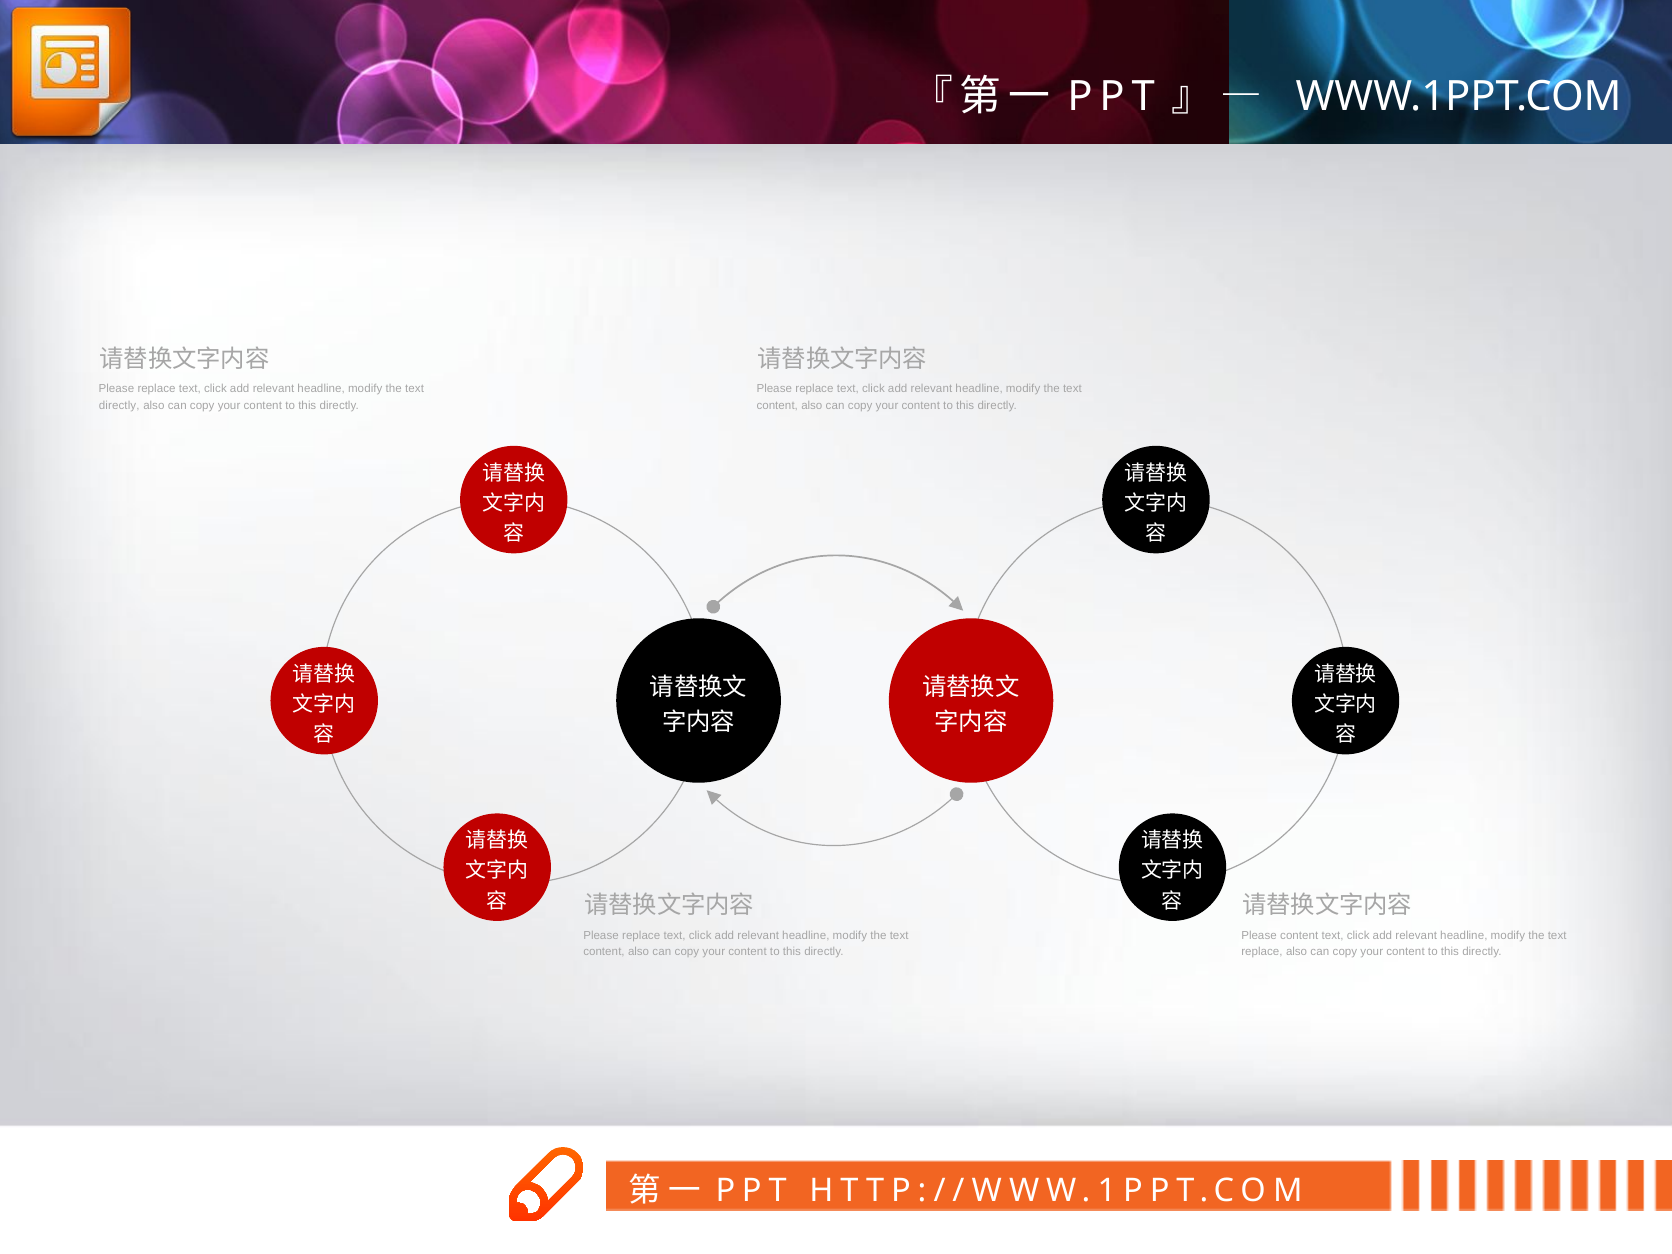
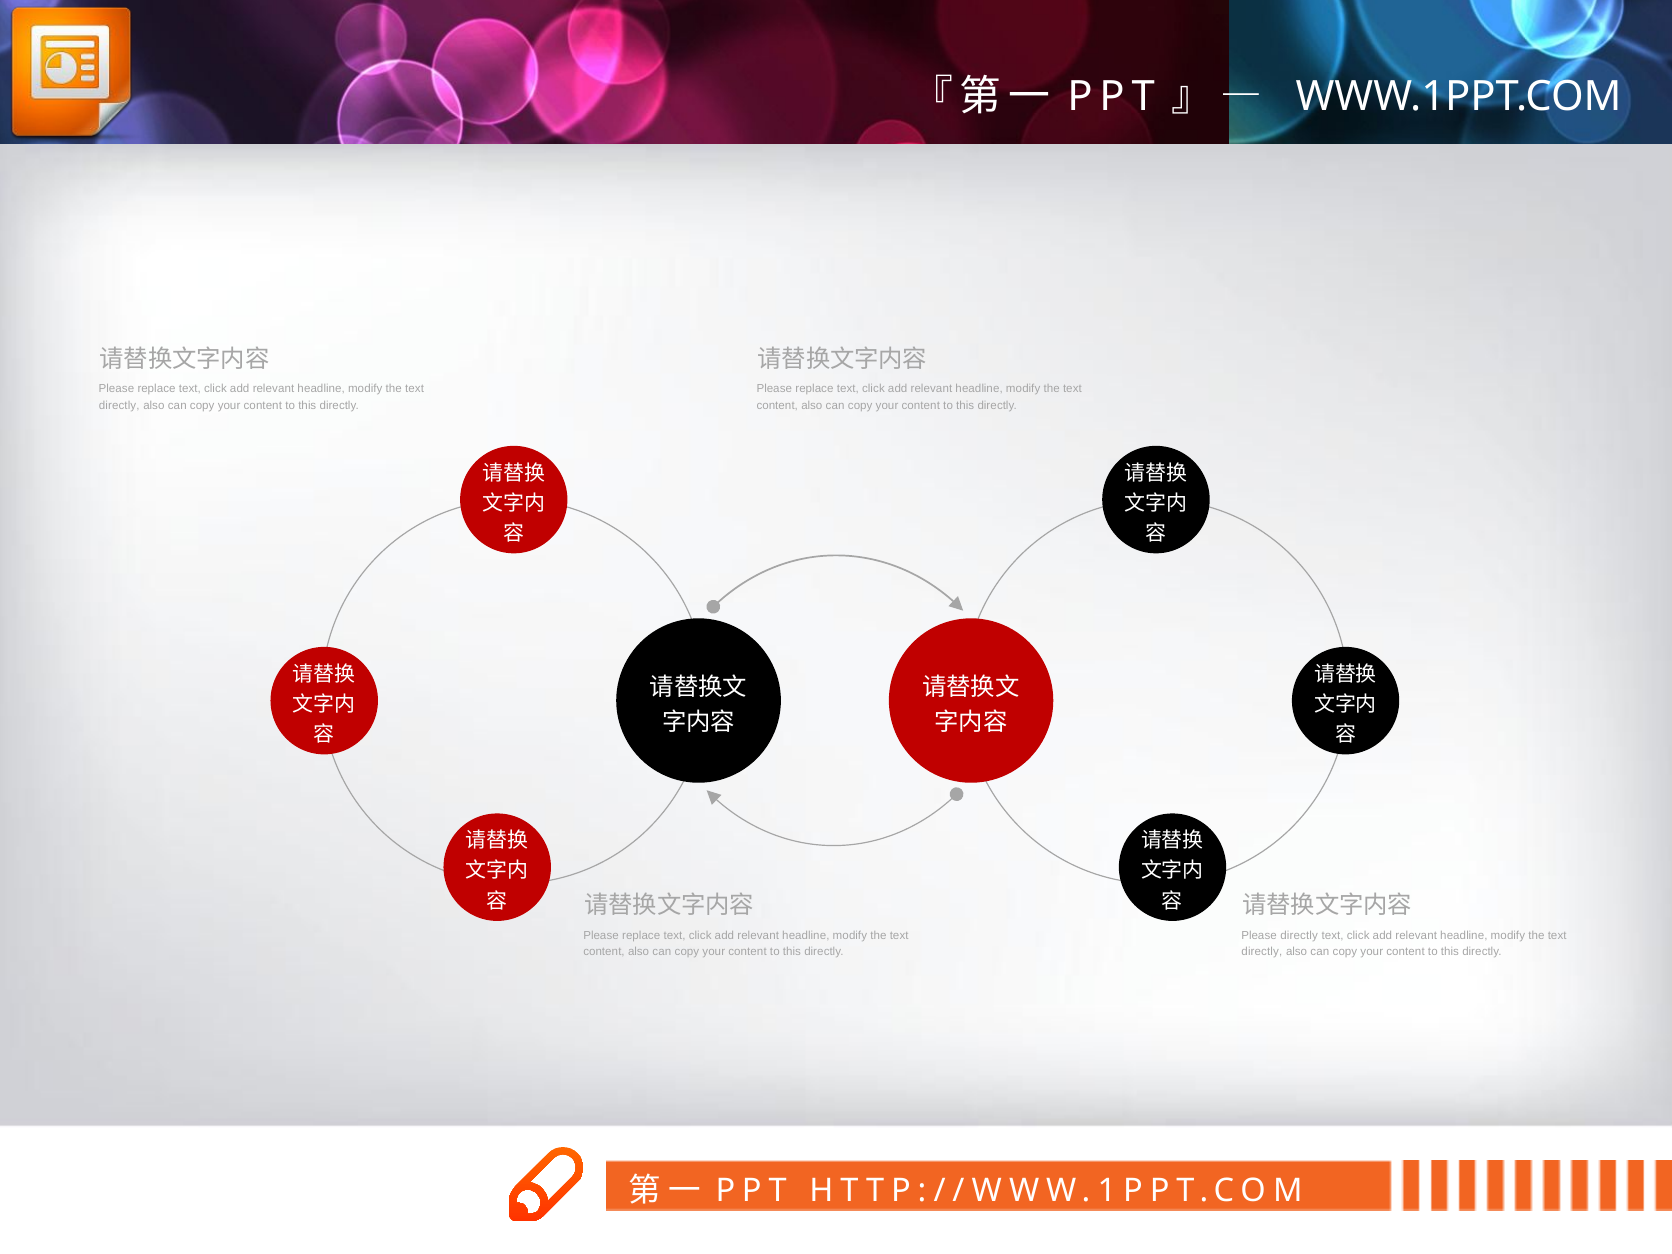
Please content: content -> directly
replace at (1262, 952): replace -> directly
